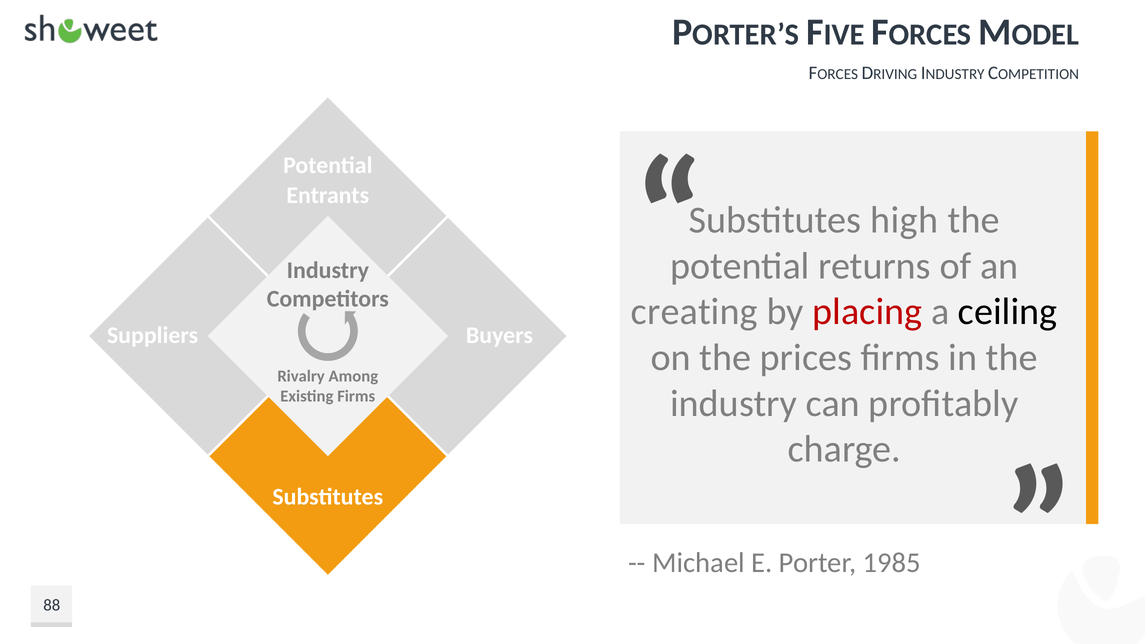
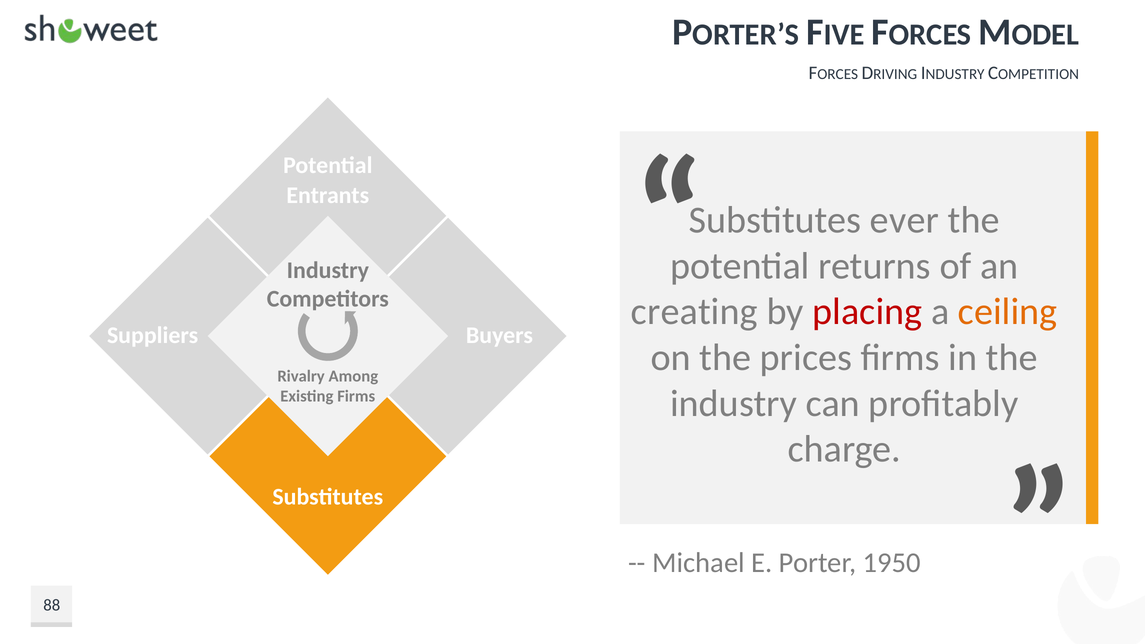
high: high -> ever
ceiling colour: black -> orange
1985: 1985 -> 1950
